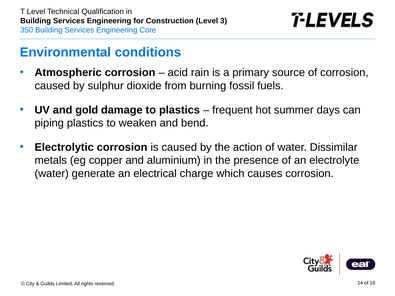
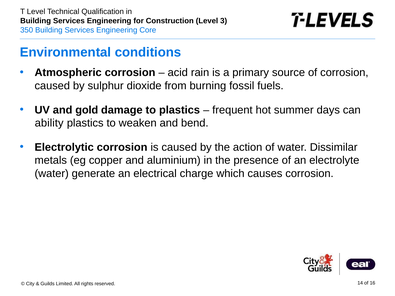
piping: piping -> ability
